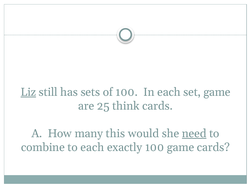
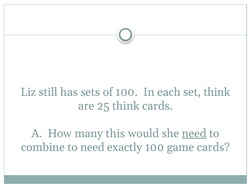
Liz underline: present -> none
set game: game -> think
to each: each -> need
